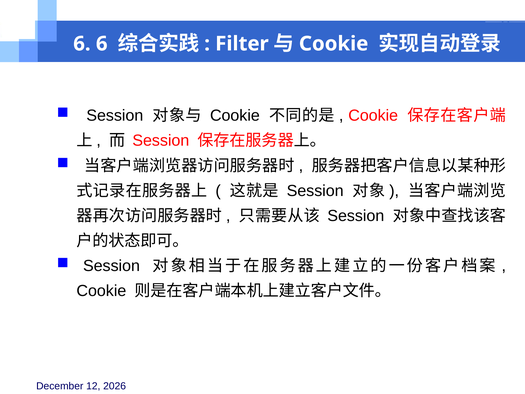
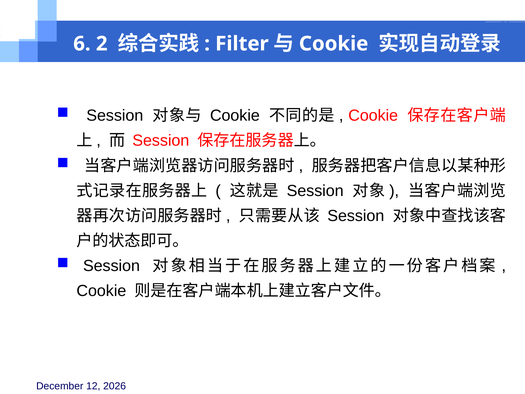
6 6: 6 -> 2
